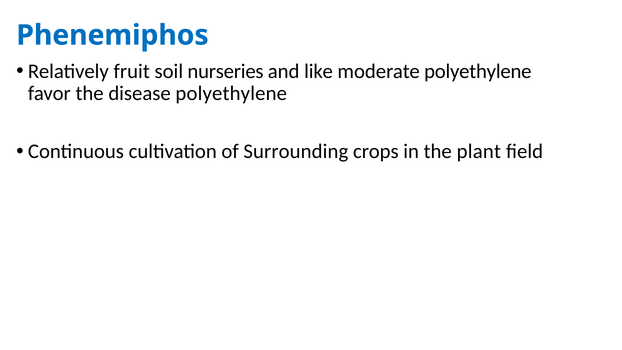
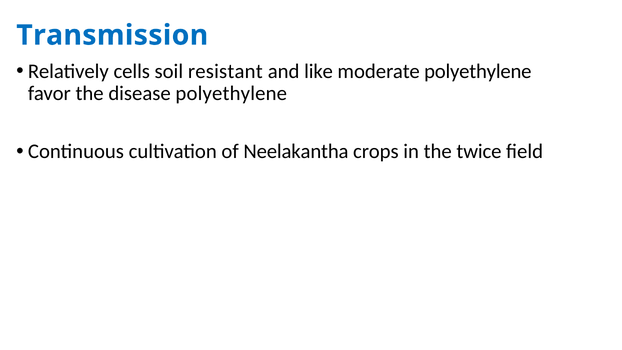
Phenemiphos: Phenemiphos -> Transmission
fruit: fruit -> cells
nurseries: nurseries -> resistant
Surrounding: Surrounding -> Neelakantha
plant: plant -> twice
